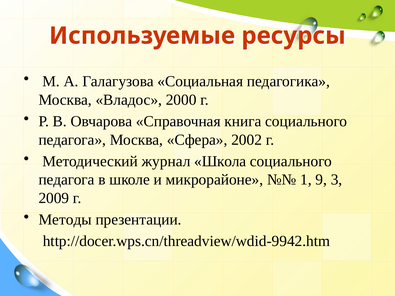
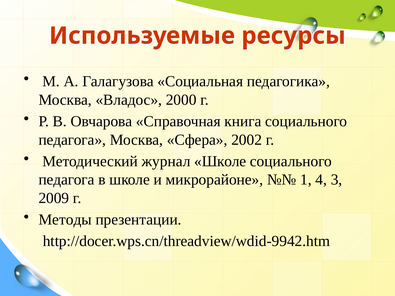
журнал Школа: Школа -> Школе
9: 9 -> 4
